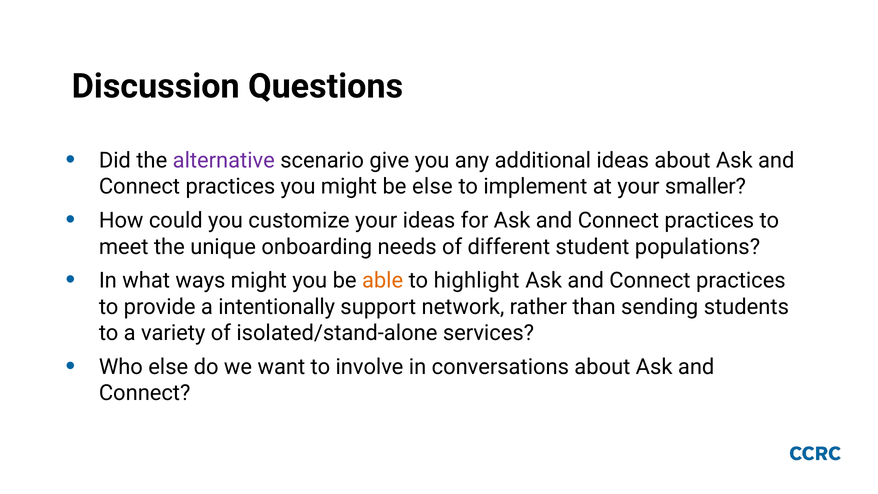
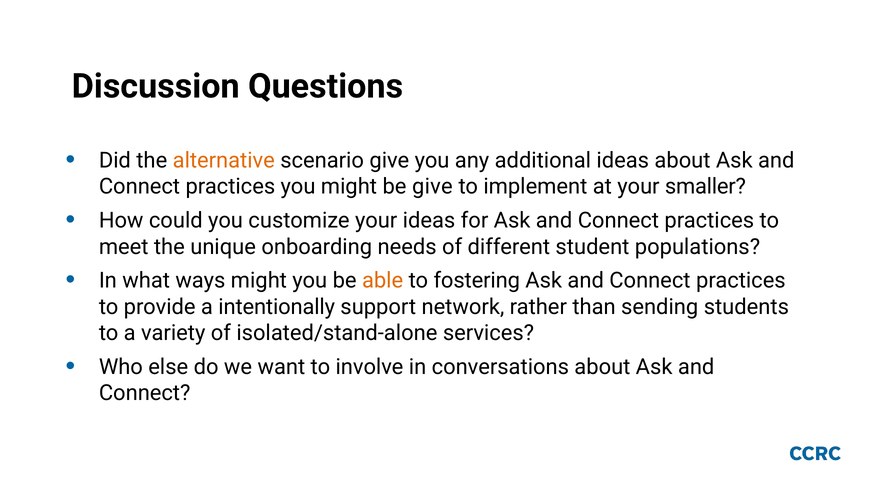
alternative colour: purple -> orange
be else: else -> give
highlight: highlight -> fostering
